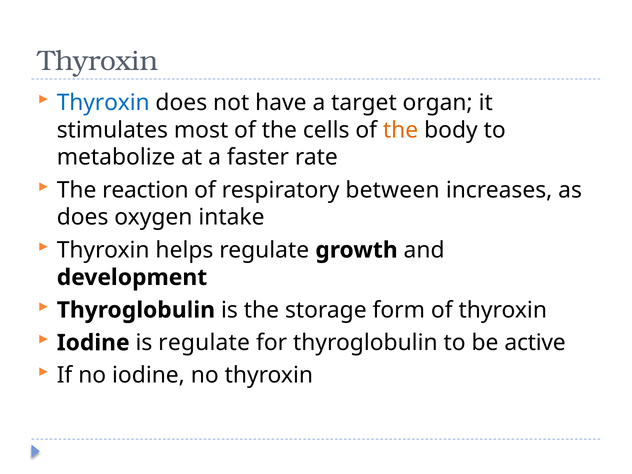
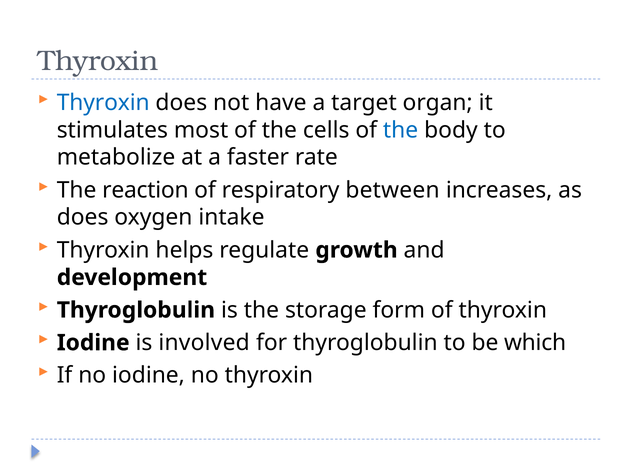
the at (401, 130) colour: orange -> blue
is regulate: regulate -> involved
active: active -> which
